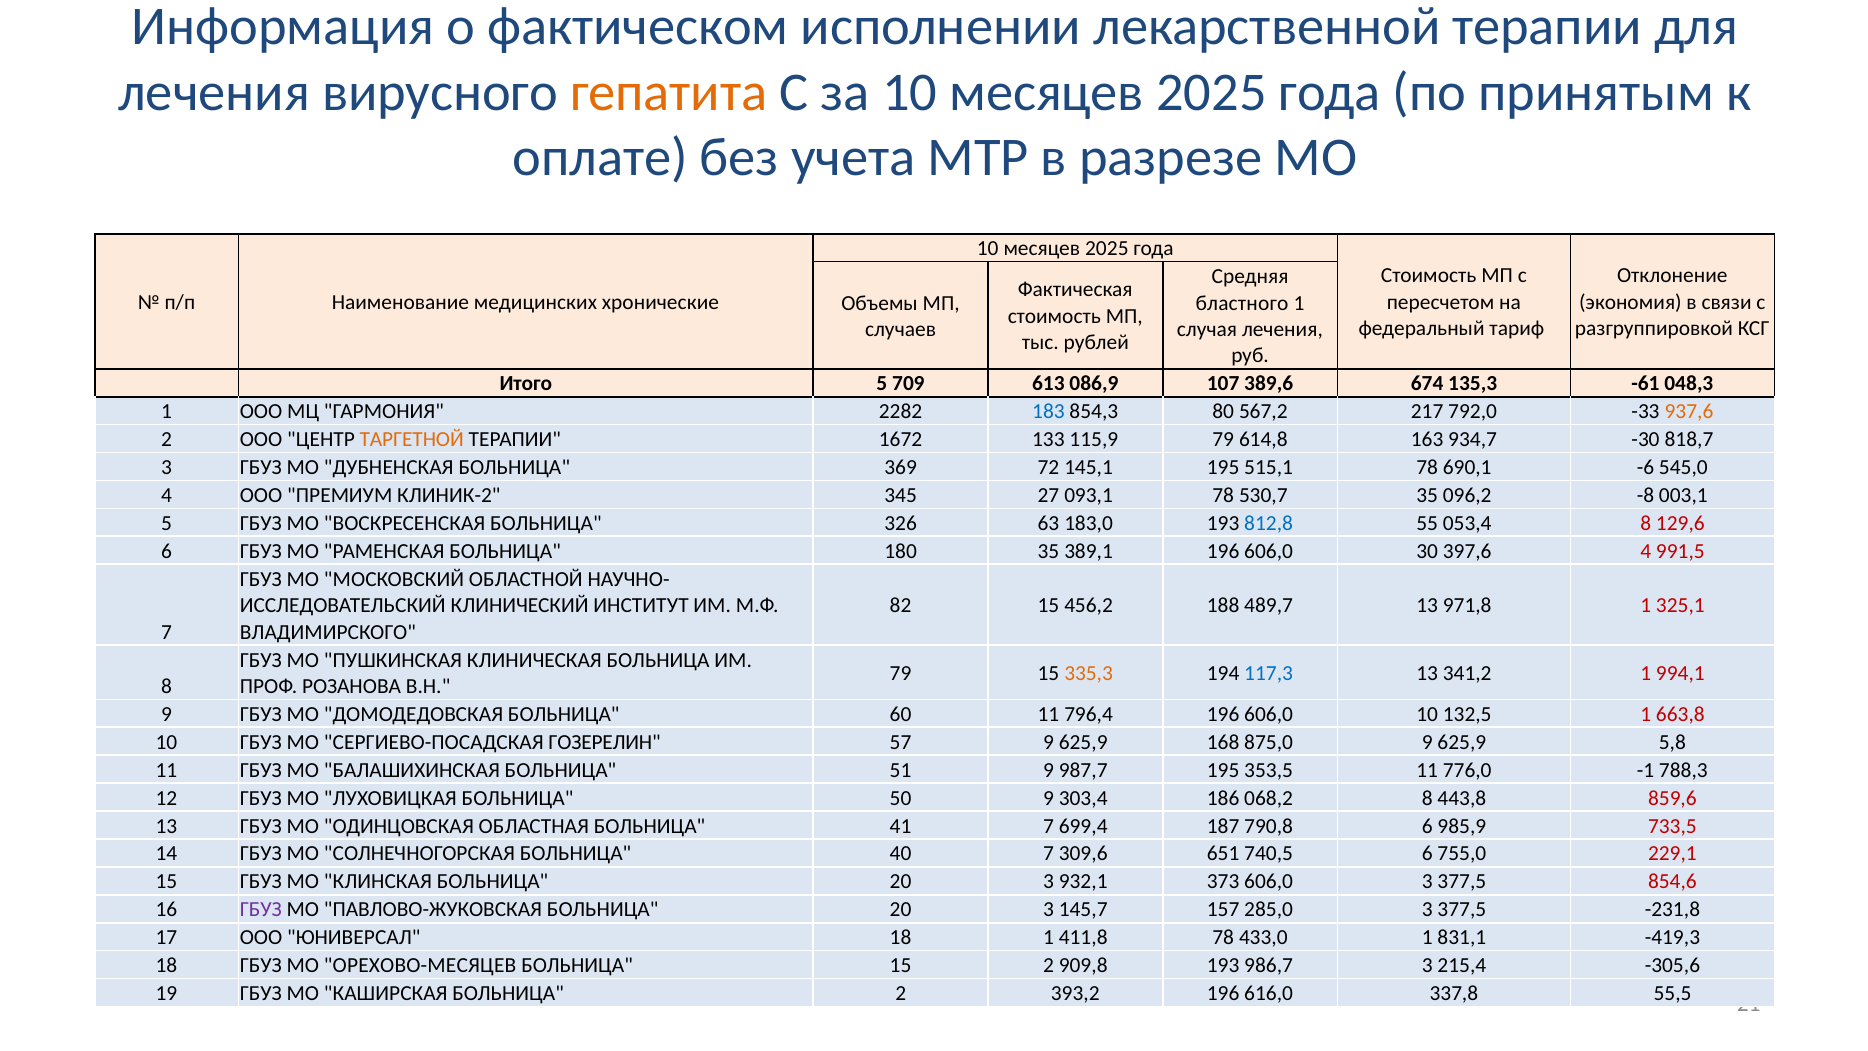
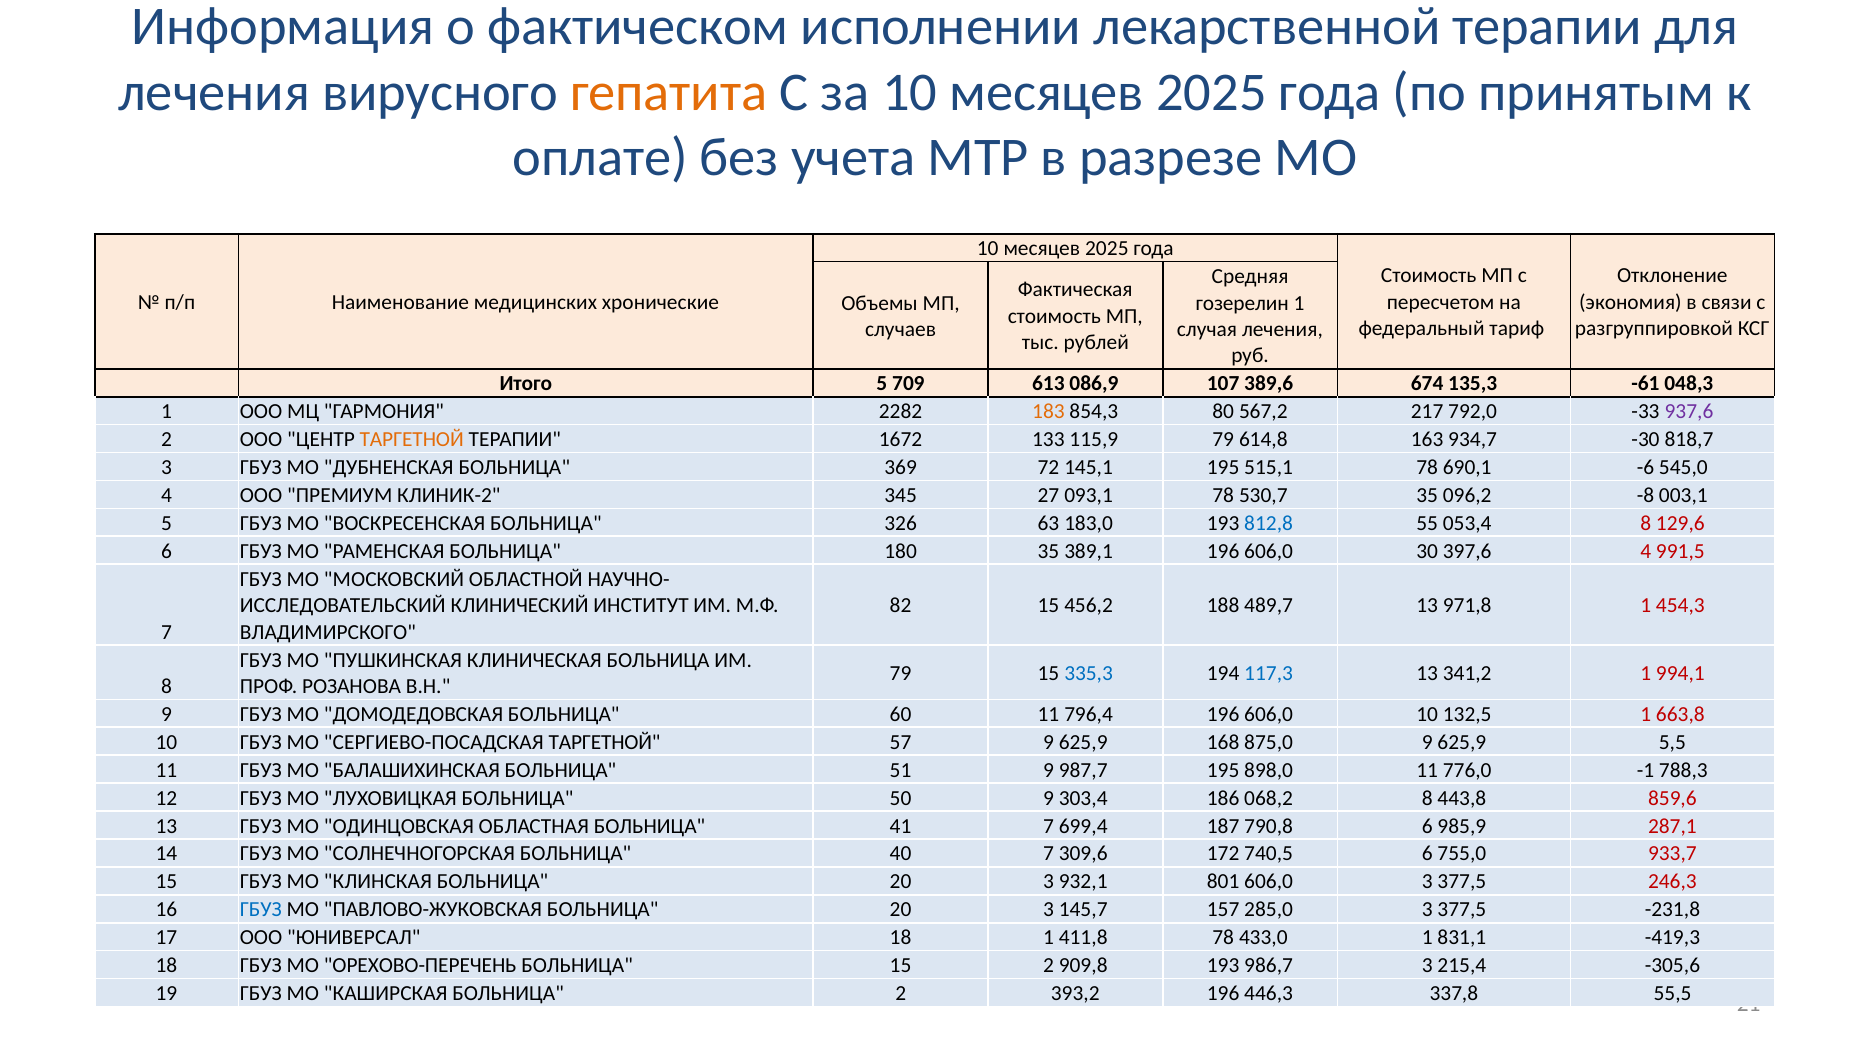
бластного: бластного -> гозерелин
183 colour: blue -> orange
937,6 colour: orange -> purple
325,1: 325,1 -> 454,3
335,3 colour: orange -> blue
СЕРГИЕВО-ПОСАДСКАЯ ГОЗЕРЕЛИН: ГОЗЕРЕЛИН -> ТАРГЕТНОЙ
5,8: 5,8 -> 5,5
353,5: 353,5 -> 898,0
733,5: 733,5 -> 287,1
651: 651 -> 172
229,1: 229,1 -> 933,7
373: 373 -> 801
854,6: 854,6 -> 246,3
ГБУЗ at (261, 910) colour: purple -> blue
ОРЕХОВО-МЕСЯЦЕВ: ОРЕХОВО-МЕСЯЦЕВ -> ОРЕХОВО-ПЕРЕЧЕНЬ
616,0: 616,0 -> 446,3
